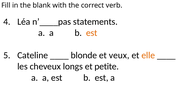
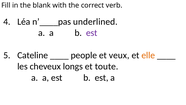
statements: statements -> underlined
est at (92, 33) colour: orange -> purple
blonde: blonde -> people
petite: petite -> toute
